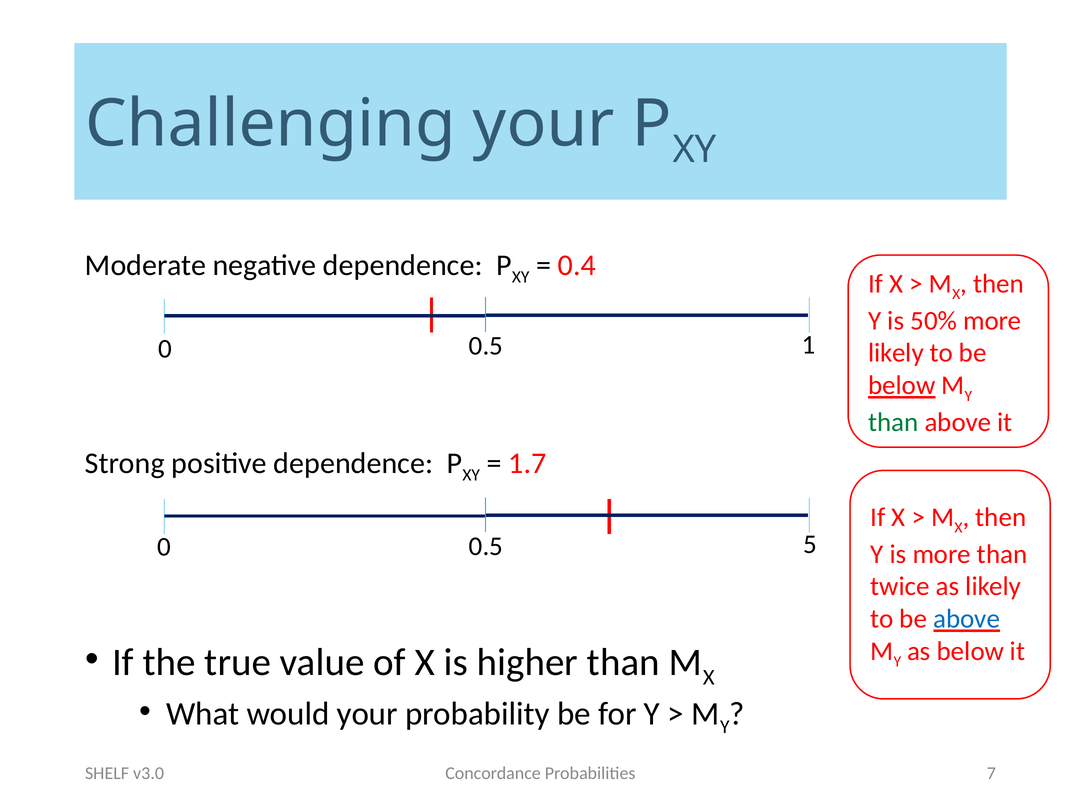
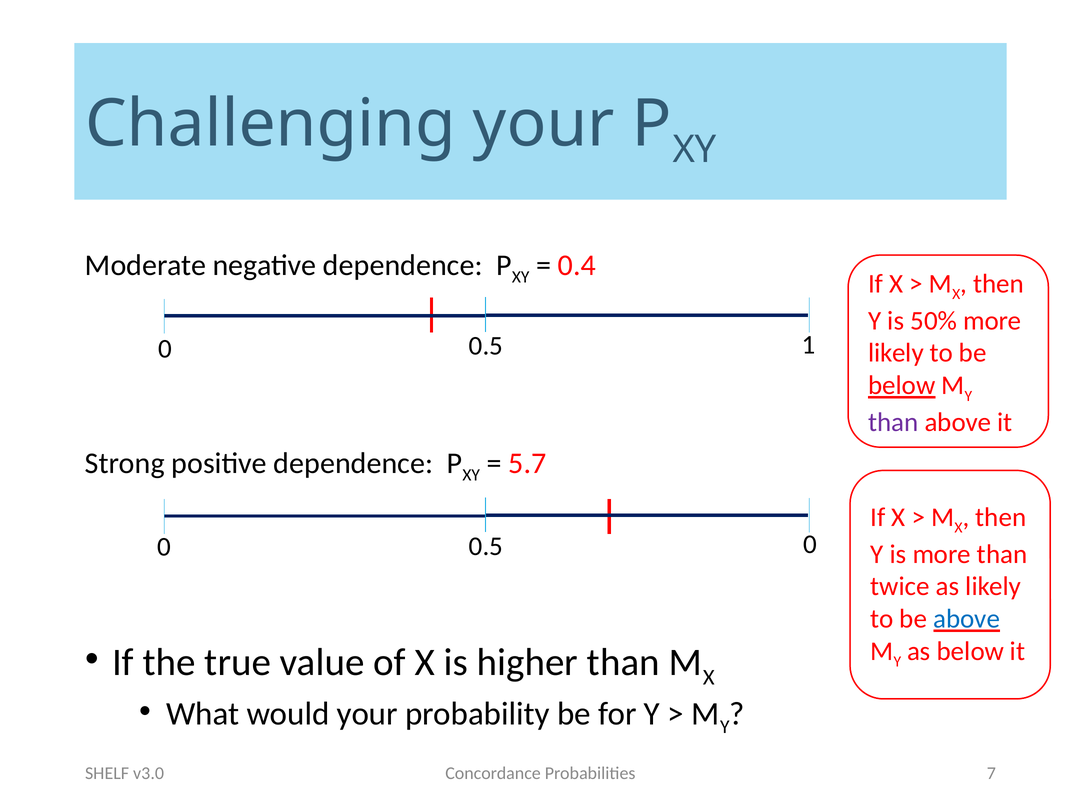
than at (893, 423) colour: green -> purple
1.7: 1.7 -> 5.7
0 5: 5 -> 0
